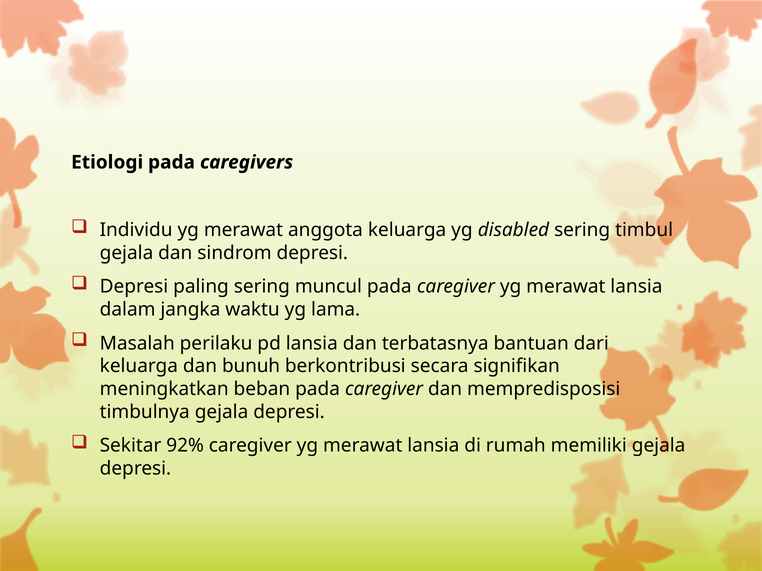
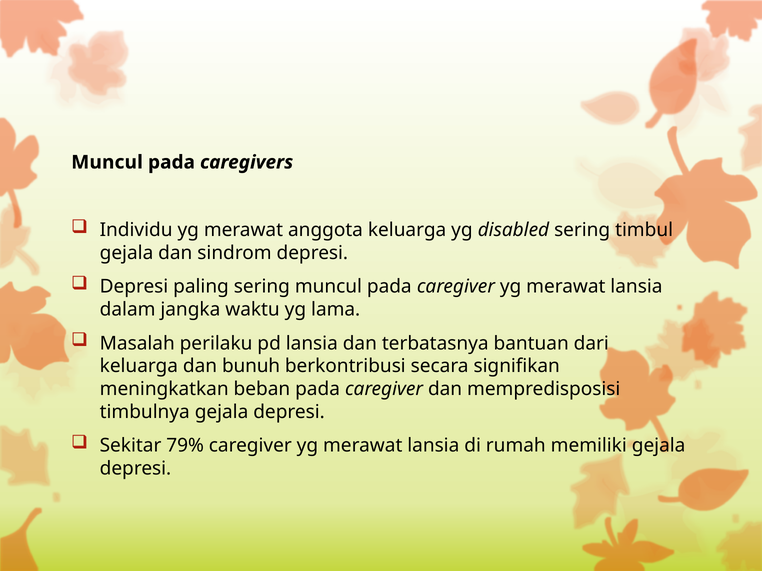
Etiologi at (107, 162): Etiologi -> Muncul
92%: 92% -> 79%
